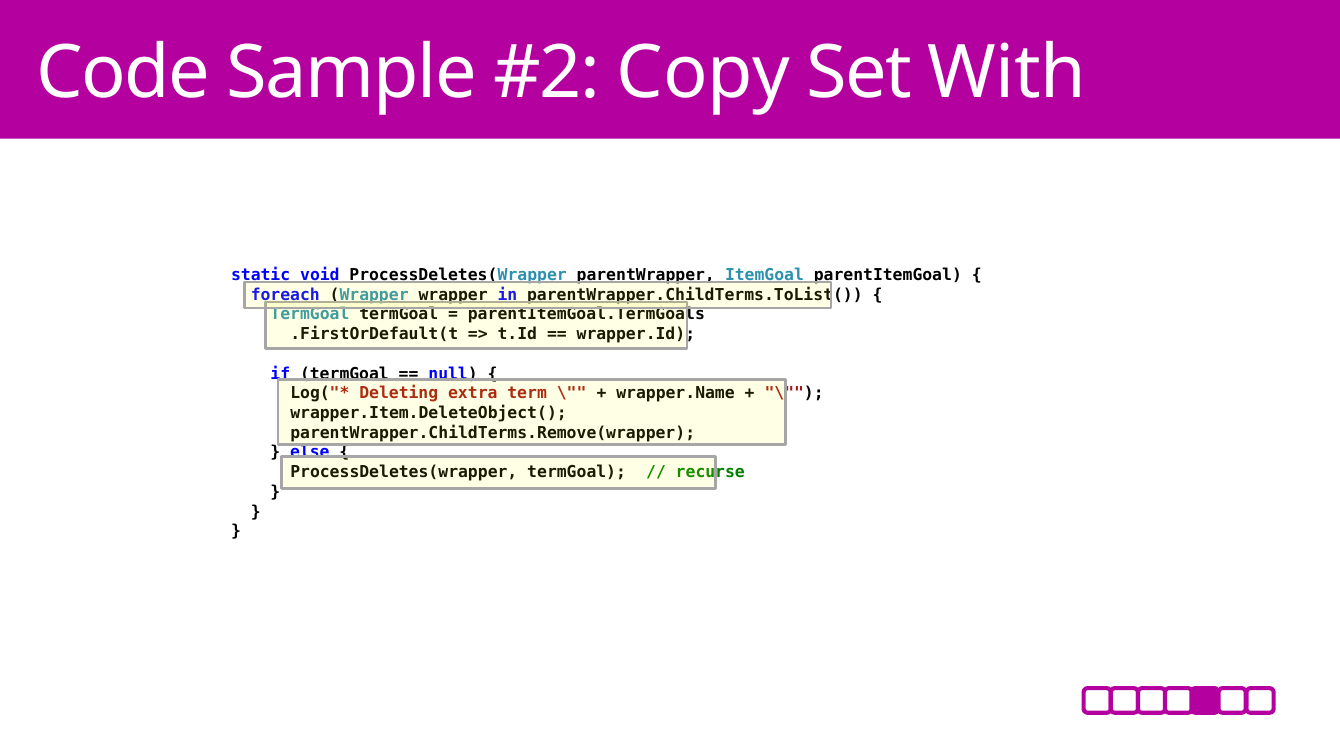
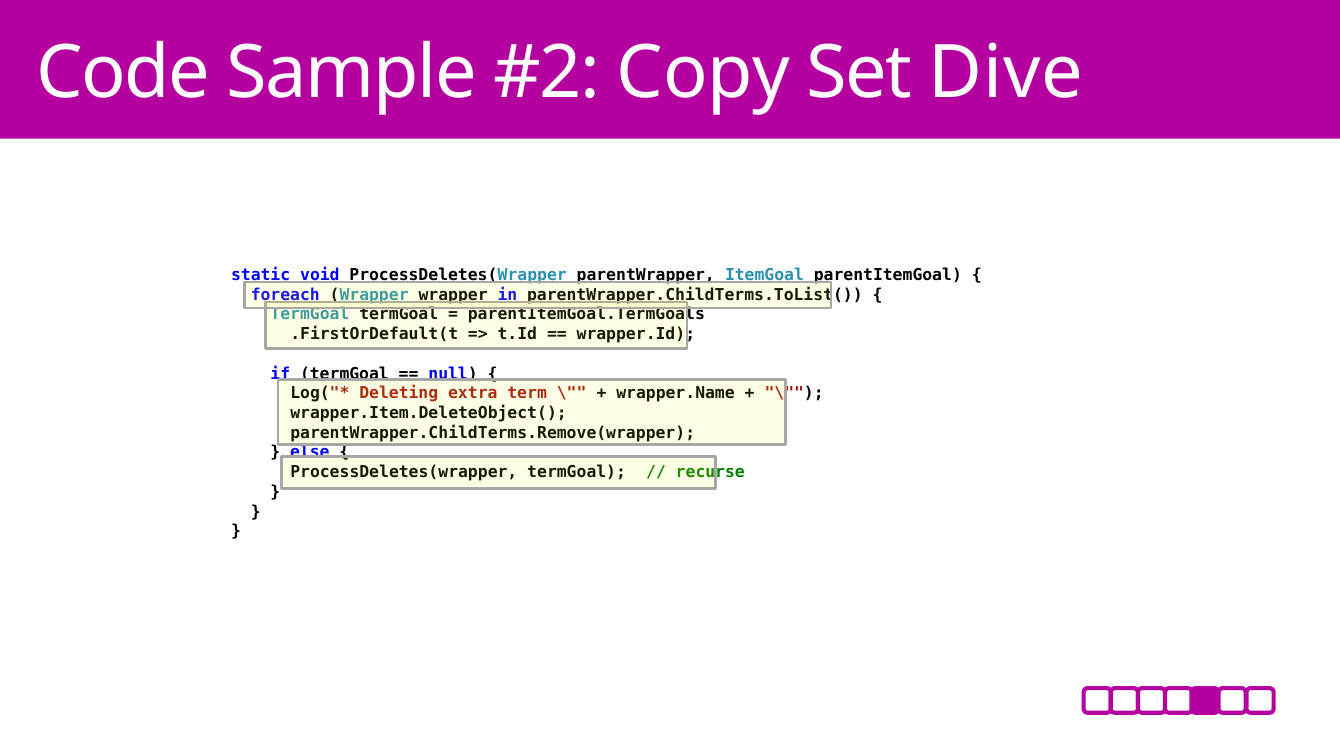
With: With -> Dive
